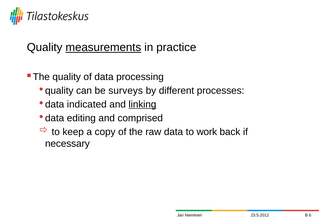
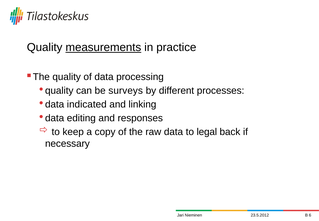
linking underline: present -> none
comprised: comprised -> responses
work: work -> legal
